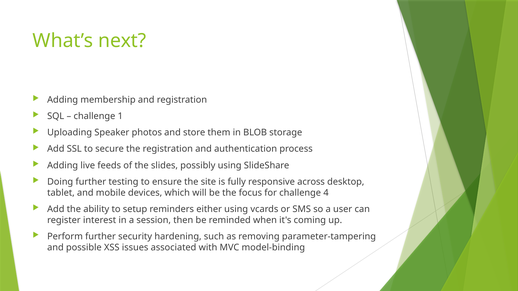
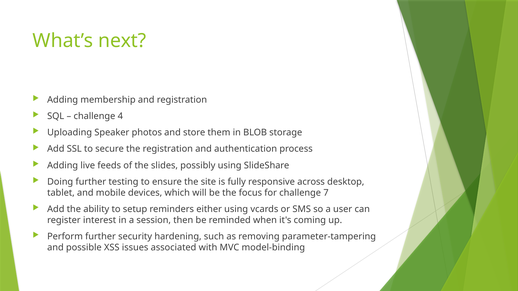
1: 1 -> 4
4: 4 -> 7
